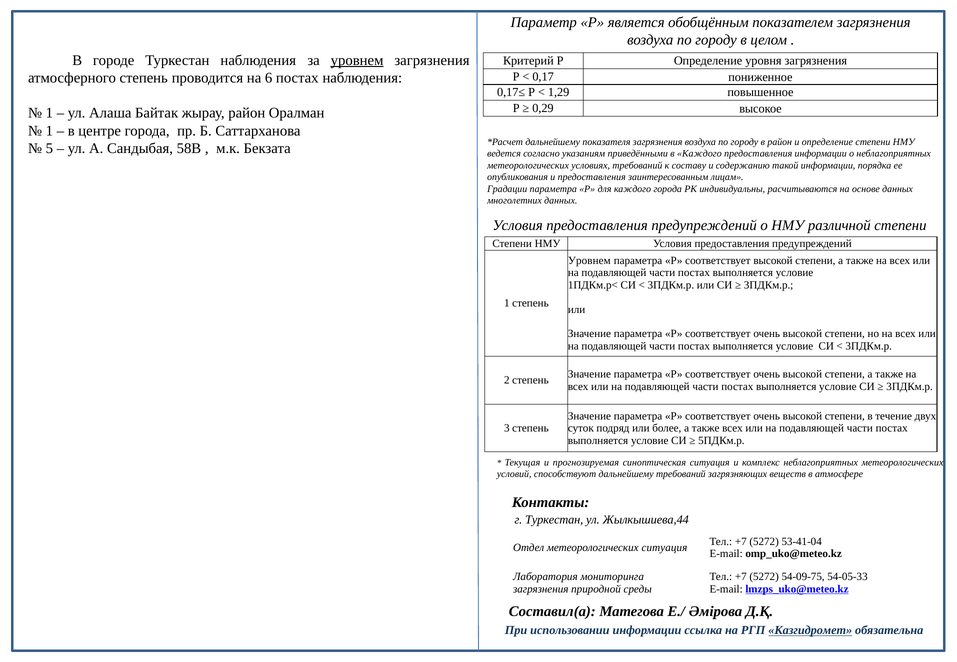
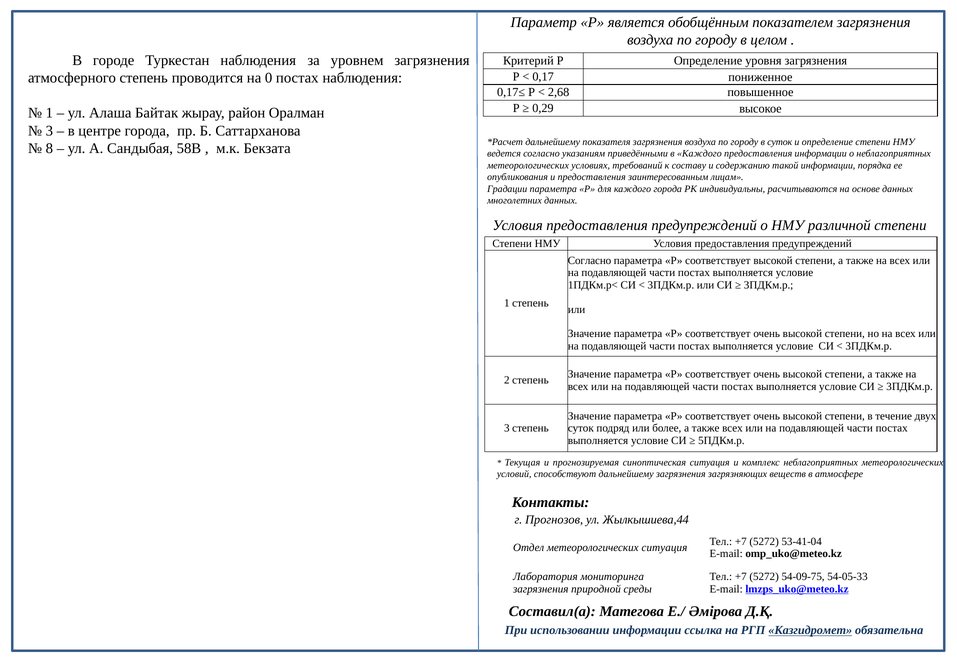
уровнем at (357, 60) underline: present -> none
6: 6 -> 0
1,29: 1,29 -> 2,68
1 at (49, 131): 1 -> 3
в район: район -> суток
5: 5 -> 8
Уровнем at (589, 261): Уровнем -> Согласно
дальнейшему требований: требований -> загрязнения
г Туркестан: Туркестан -> Прогнозов
